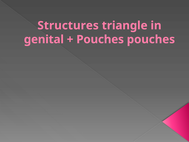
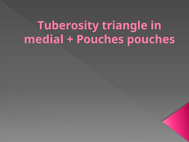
Structures: Structures -> Tuberosity
genital: genital -> medial
